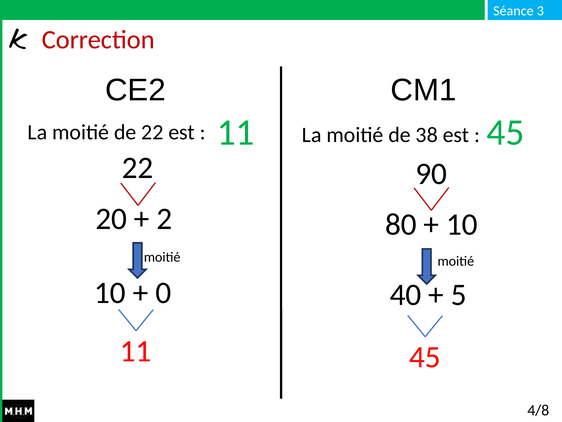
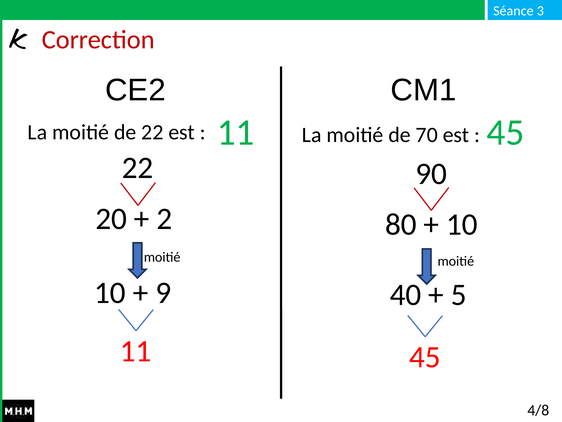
38: 38 -> 70
0: 0 -> 9
